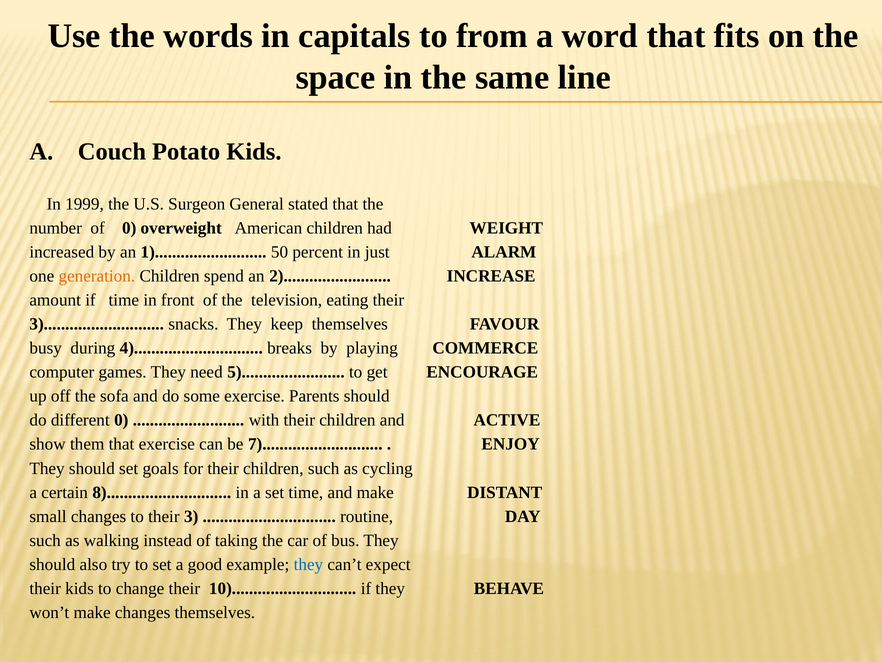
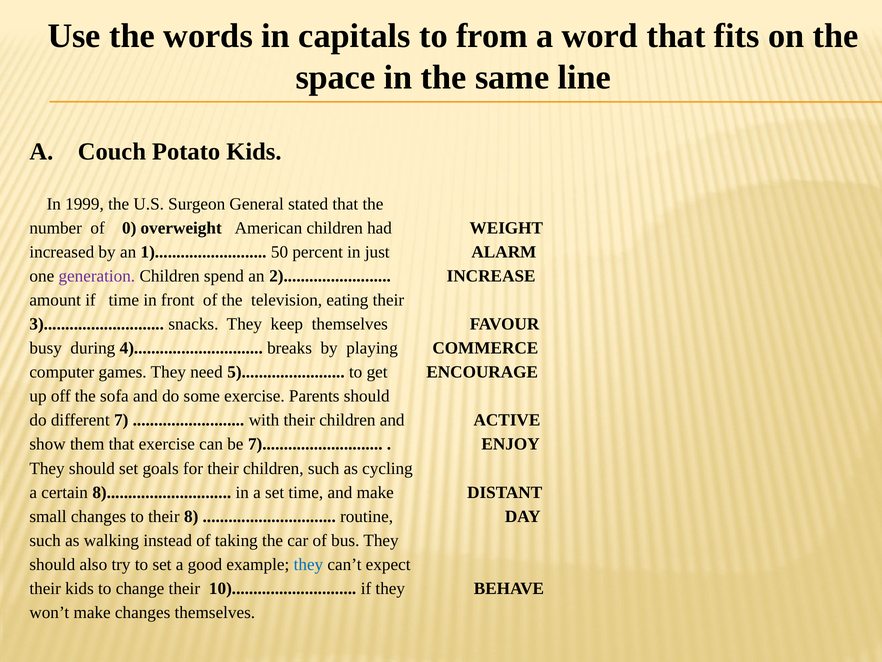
generation colour: orange -> purple
different 0: 0 -> 7
to their 3: 3 -> 8
